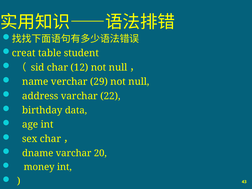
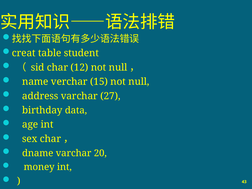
29: 29 -> 15
22: 22 -> 27
